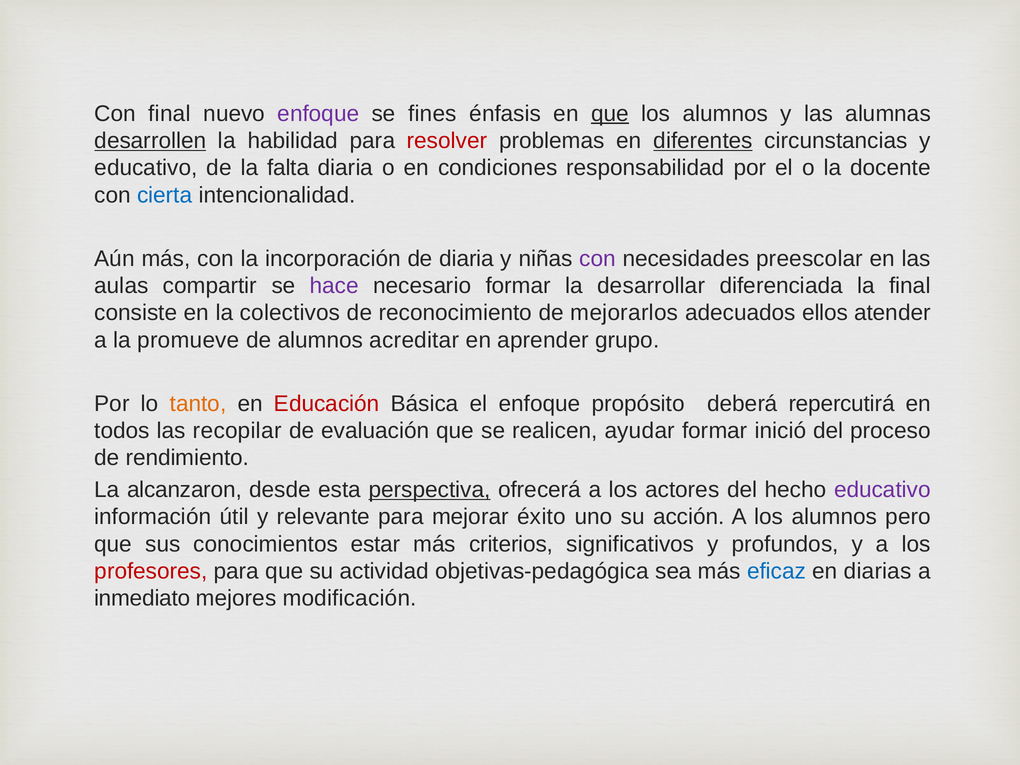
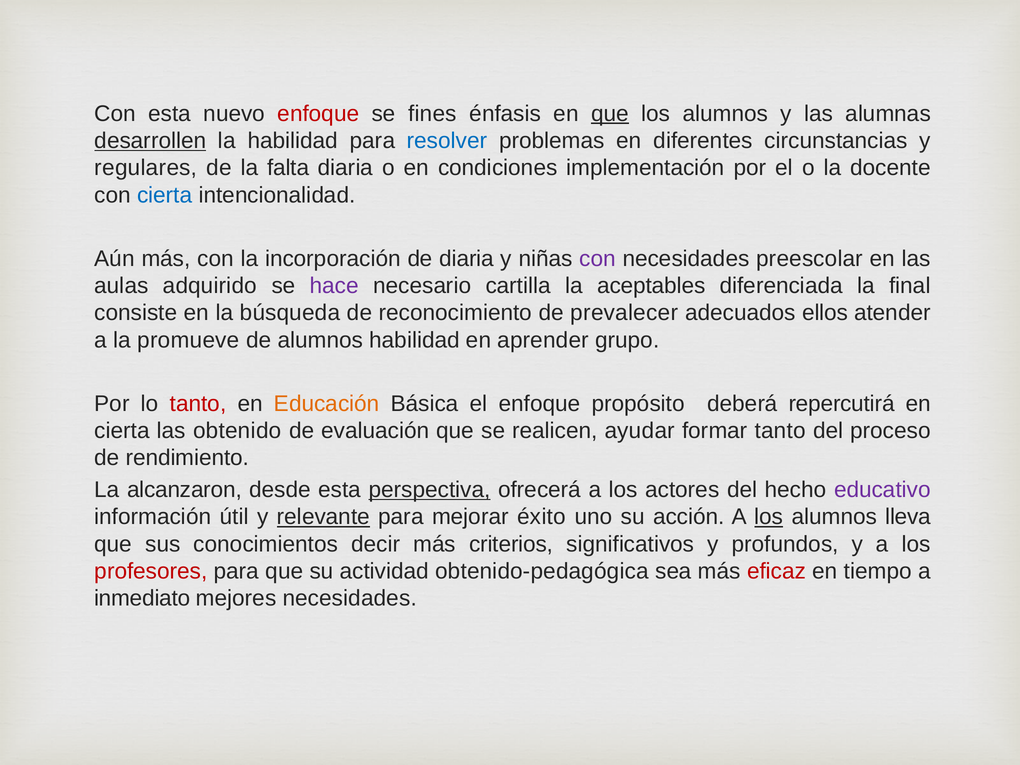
Con final: final -> esta
enfoque at (318, 114) colour: purple -> red
resolver colour: red -> blue
diferentes underline: present -> none
educativo at (146, 168): educativo -> regulares
responsabilidad: responsabilidad -> implementación
compartir: compartir -> adquirido
necesario formar: formar -> cartilla
desarrollar: desarrollar -> aceptables
colectivos: colectivos -> búsqueda
mejorarlos: mejorarlos -> prevalecer
alumnos acreditar: acreditar -> habilidad
tanto at (198, 404) colour: orange -> red
Educación colour: red -> orange
todos at (122, 431): todos -> cierta
recopilar: recopilar -> obtenido
formar inició: inició -> tanto
relevante underline: none -> present
los at (769, 517) underline: none -> present
pero: pero -> lleva
estar: estar -> decir
objetivas-pedagógica: objetivas-pedagógica -> obtenido-pedagógica
eficaz colour: blue -> red
diarias: diarias -> tiempo
mejores modificación: modificación -> necesidades
